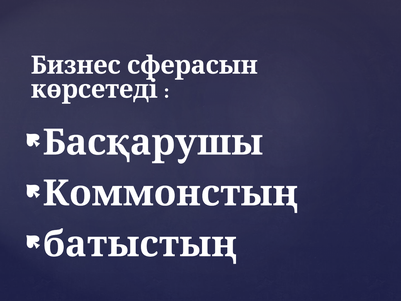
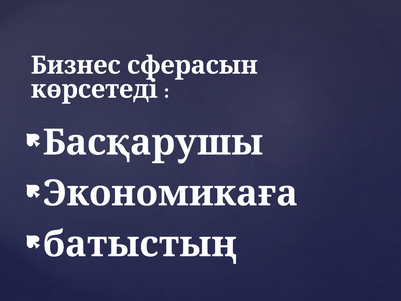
Коммонстың: Коммонстың -> Экономикаға
